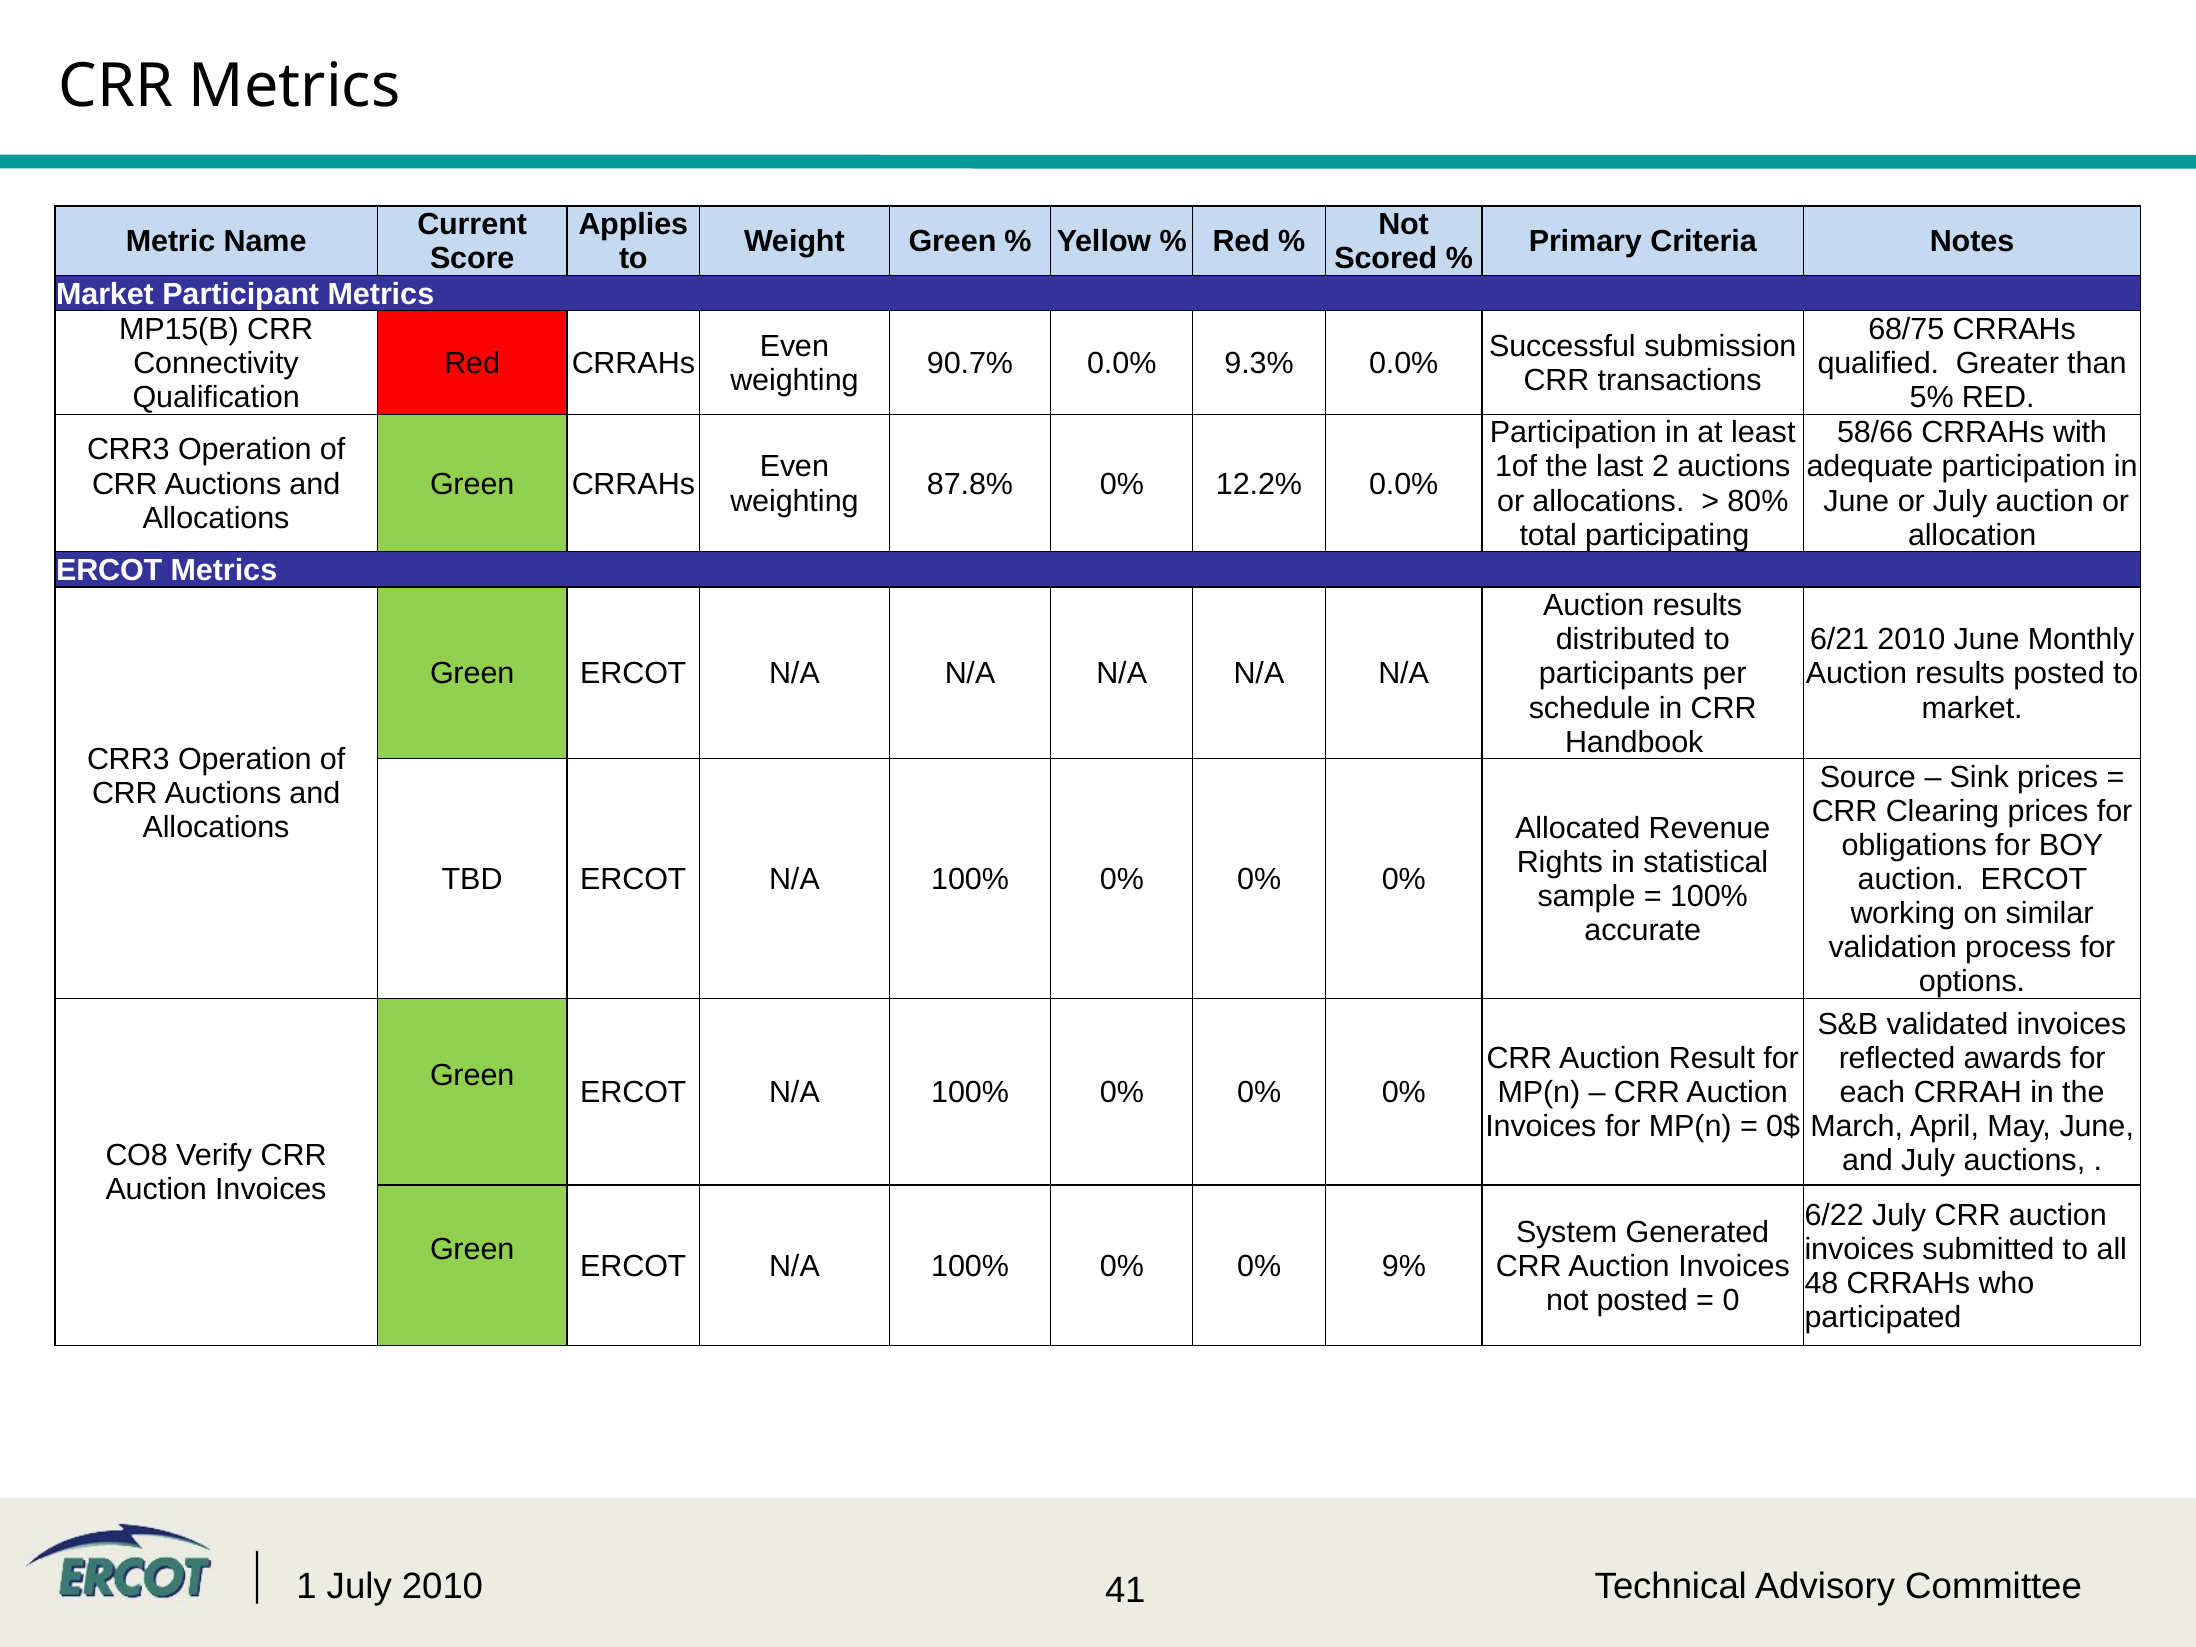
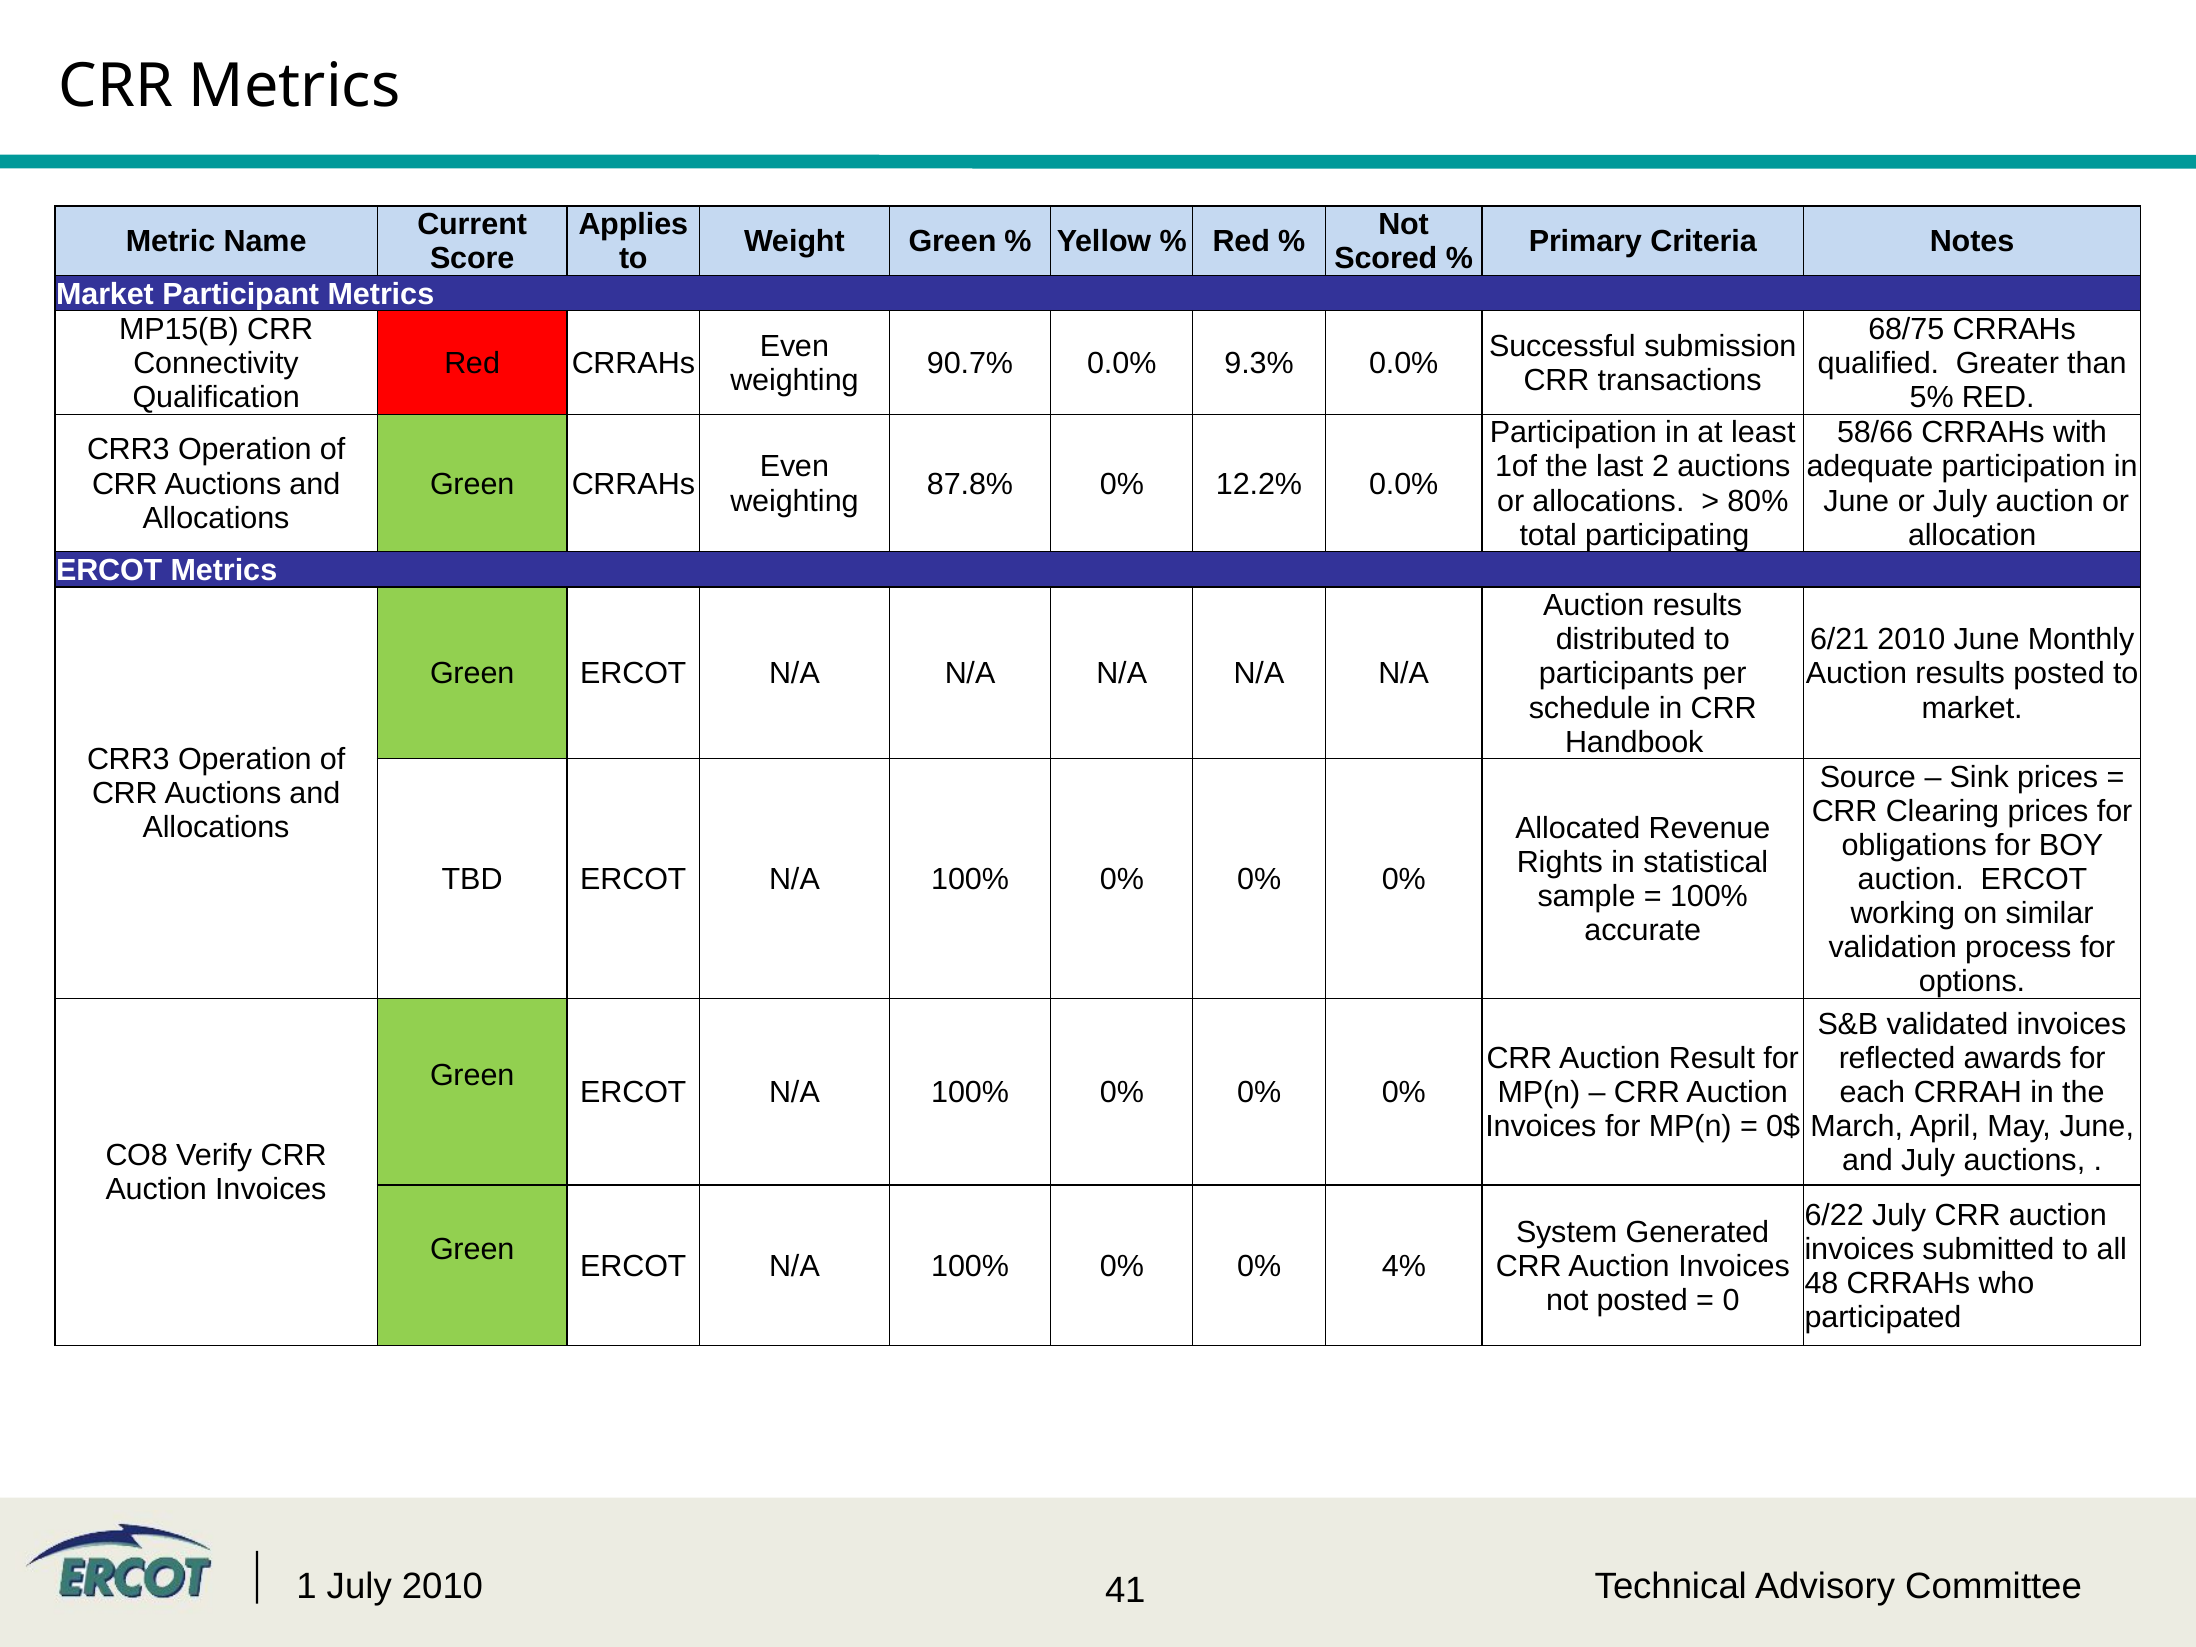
9%: 9% -> 4%
